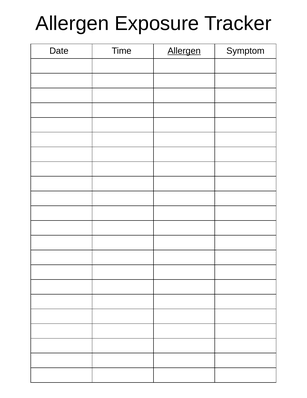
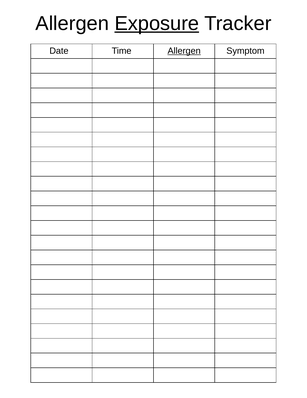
Exposure underline: none -> present
